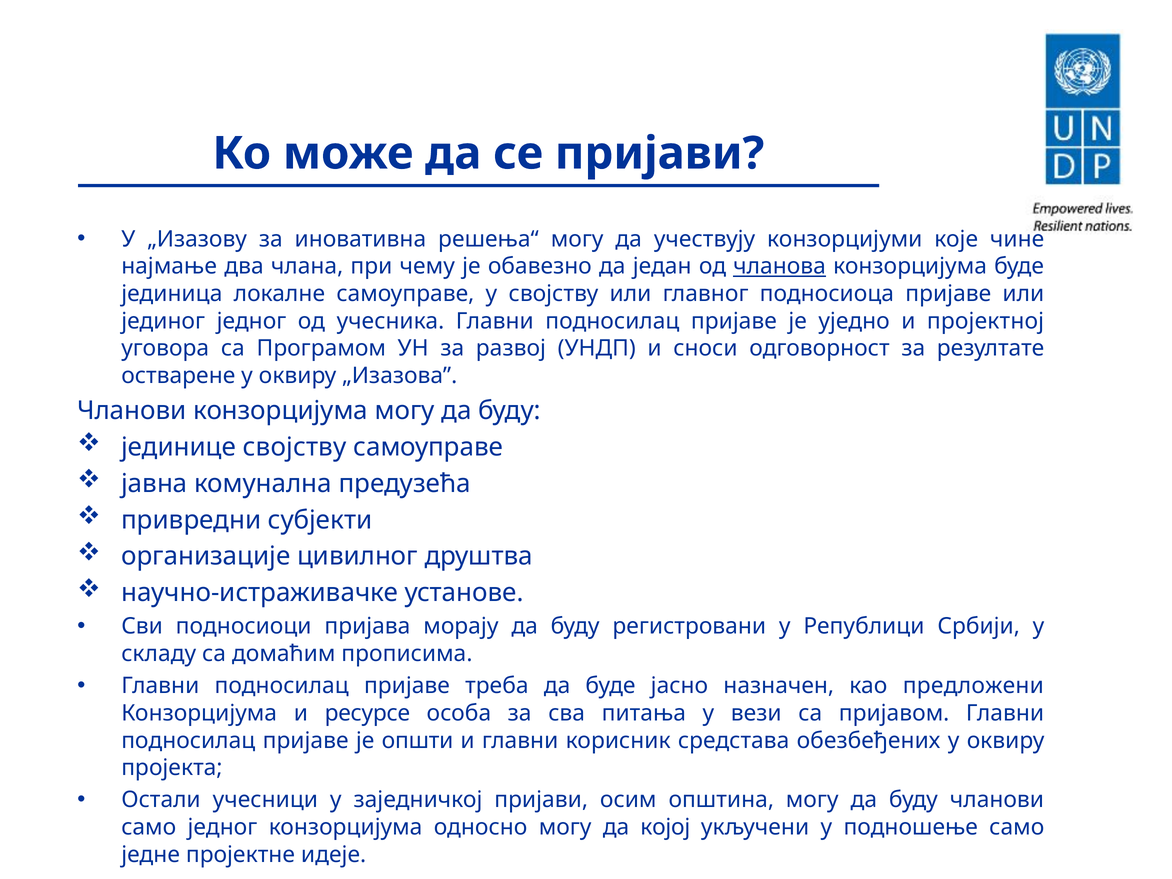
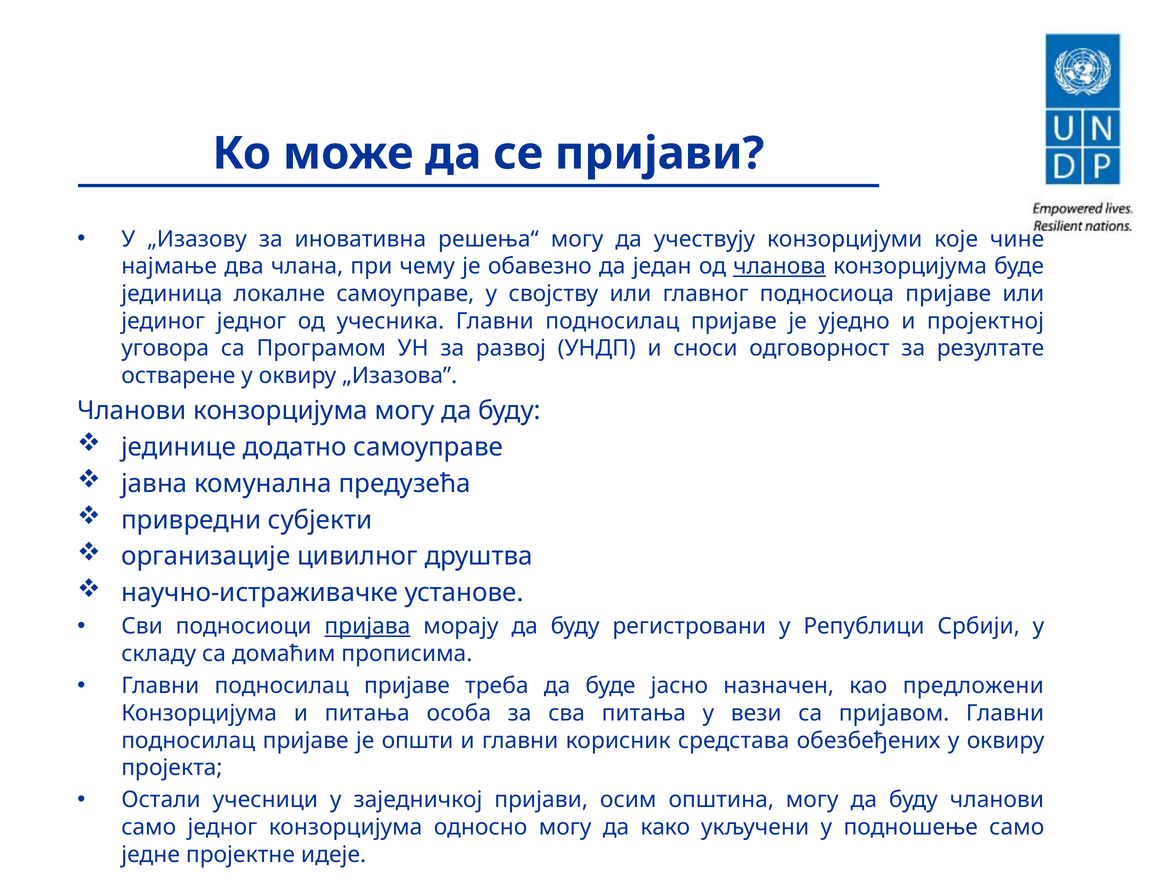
јединице својству: својству -> додатно
пријава underline: none -> present
и ресурсе: ресурсе -> питања
којој: којој -> како
